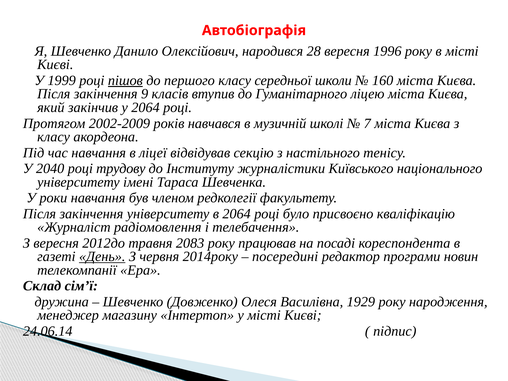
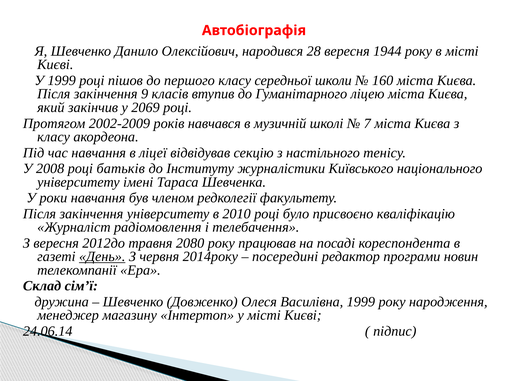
1996: 1996 -> 1944
пішов underline: present -> none
у 2064: 2064 -> 2069
2040: 2040 -> 2008
трудову: трудову -> батьків
в 2064: 2064 -> 2010
2083: 2083 -> 2080
Василівна 1929: 1929 -> 1999
